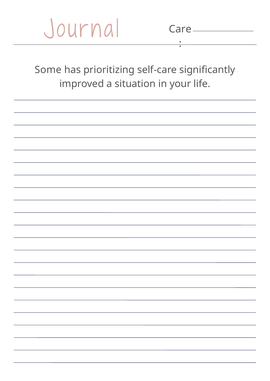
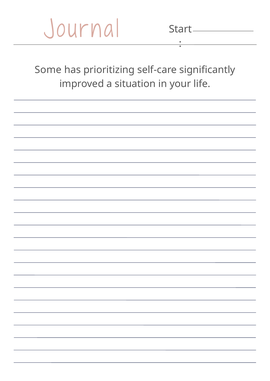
Care: Care -> Start
